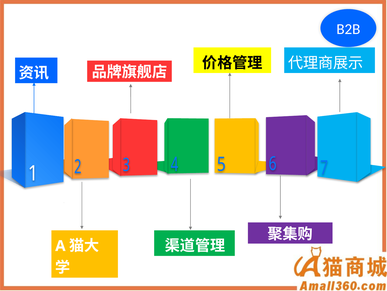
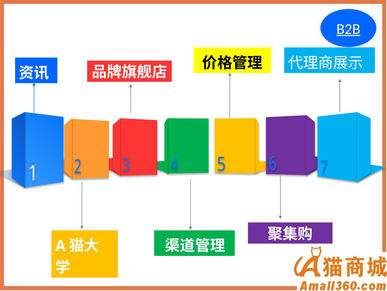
B2B underline: none -> present
